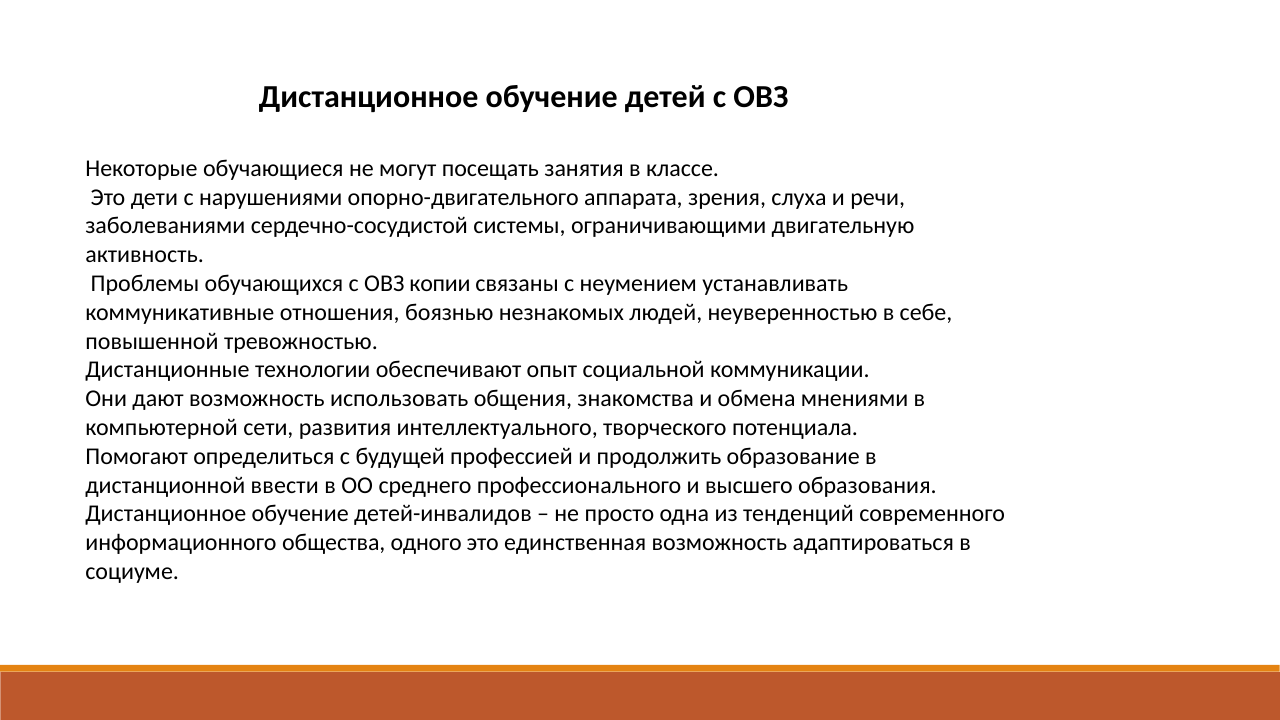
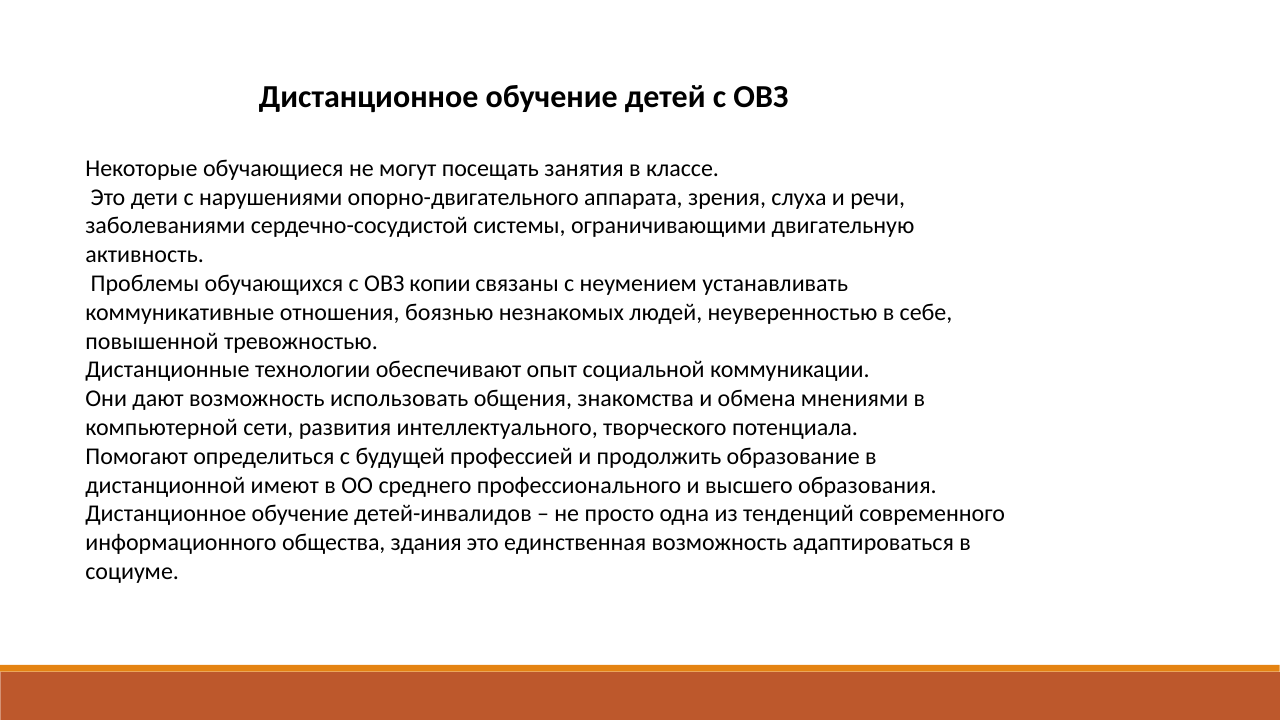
ввести: ввести -> имеют
одного: одного -> здания
